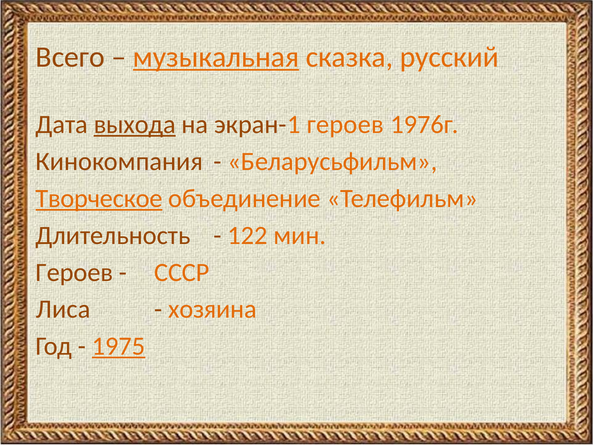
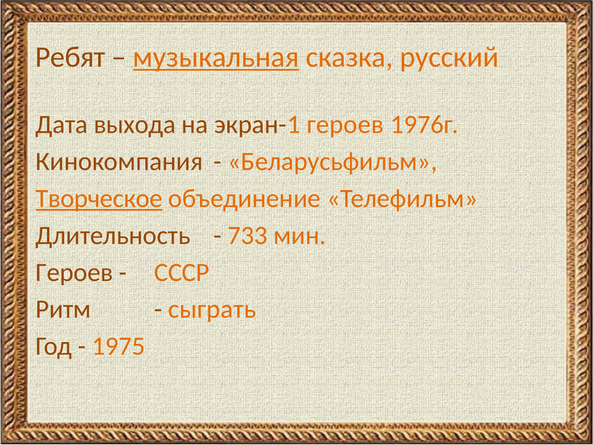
Всего: Всего -> Ребят
выхода underline: present -> none
122: 122 -> 733
Лиса: Лиса -> Ритм
хозяина: хозяина -> сыграть
1975 underline: present -> none
